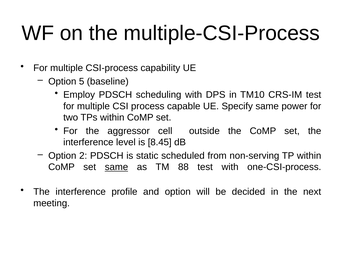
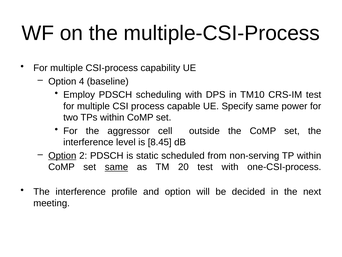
5: 5 -> 4
Option at (62, 155) underline: none -> present
88: 88 -> 20
